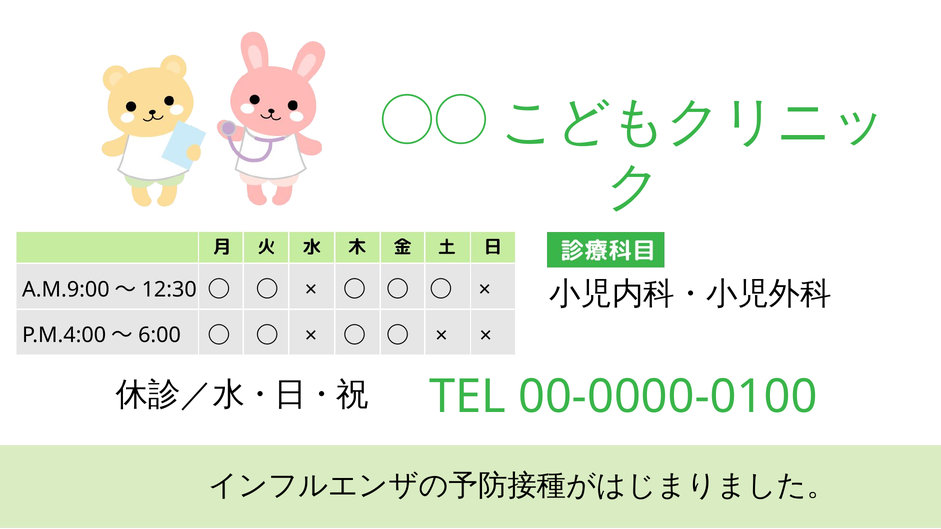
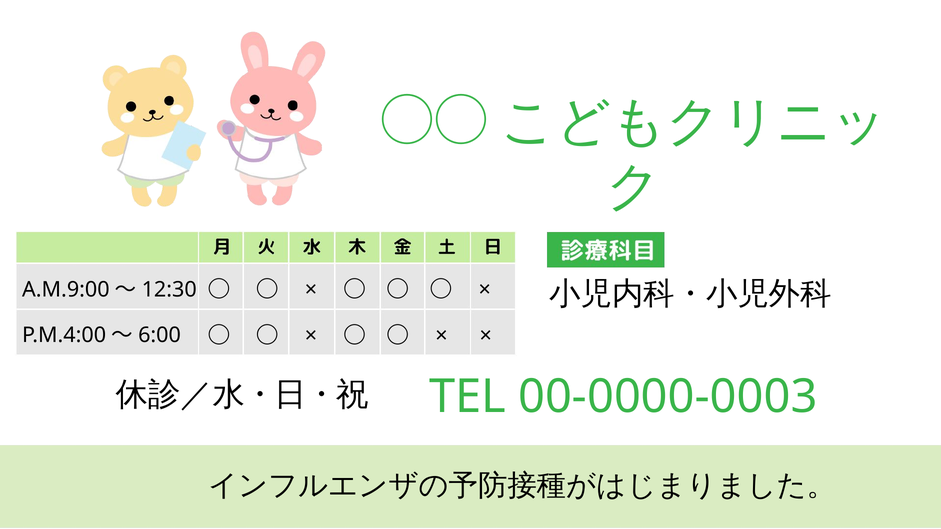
00-0000-0100: 00-0000-0100 -> 00-0000-0003
